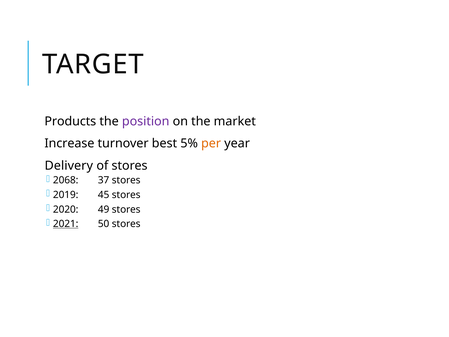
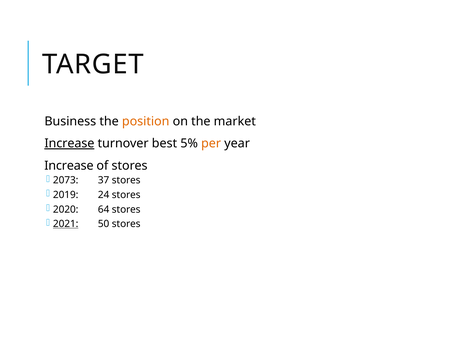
Products: Products -> Business
position colour: purple -> orange
Increase at (69, 143) underline: none -> present
Delivery at (69, 166): Delivery -> Increase
2068: 2068 -> 2073
45: 45 -> 24
49: 49 -> 64
